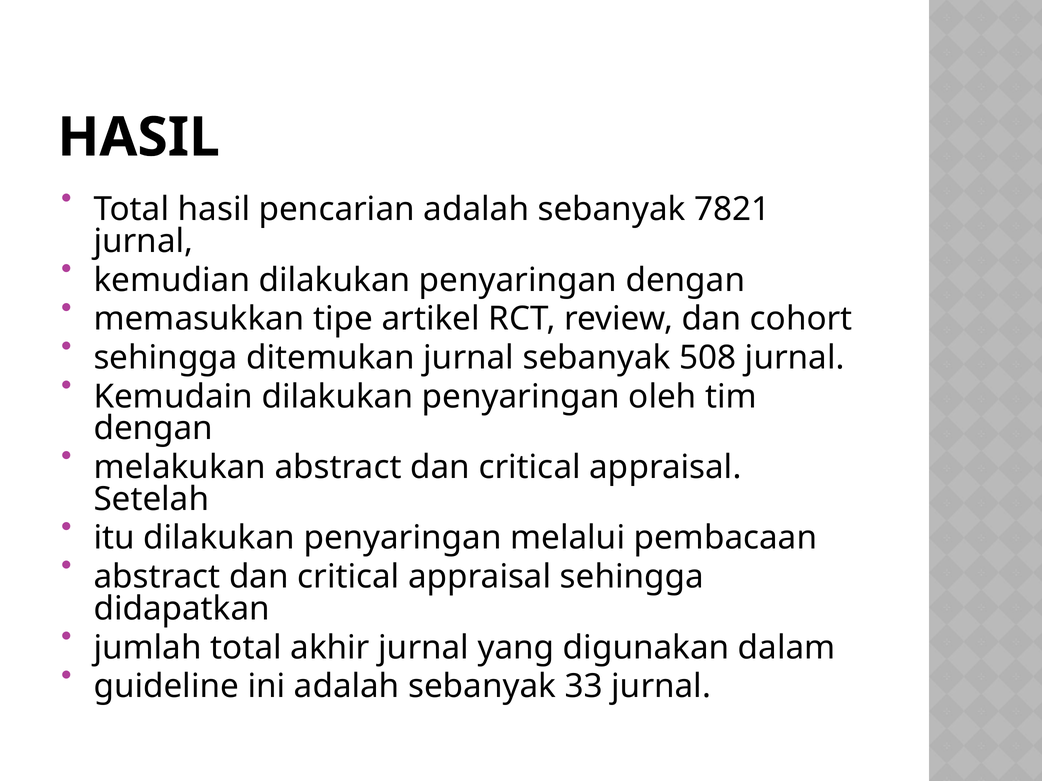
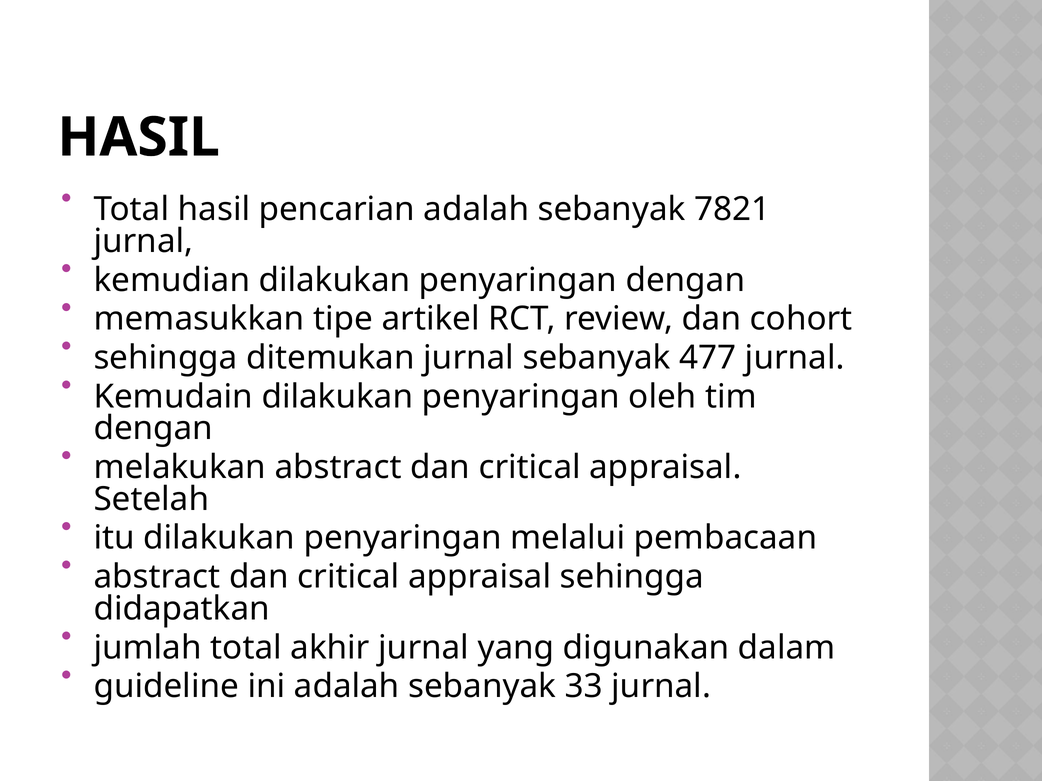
508: 508 -> 477
